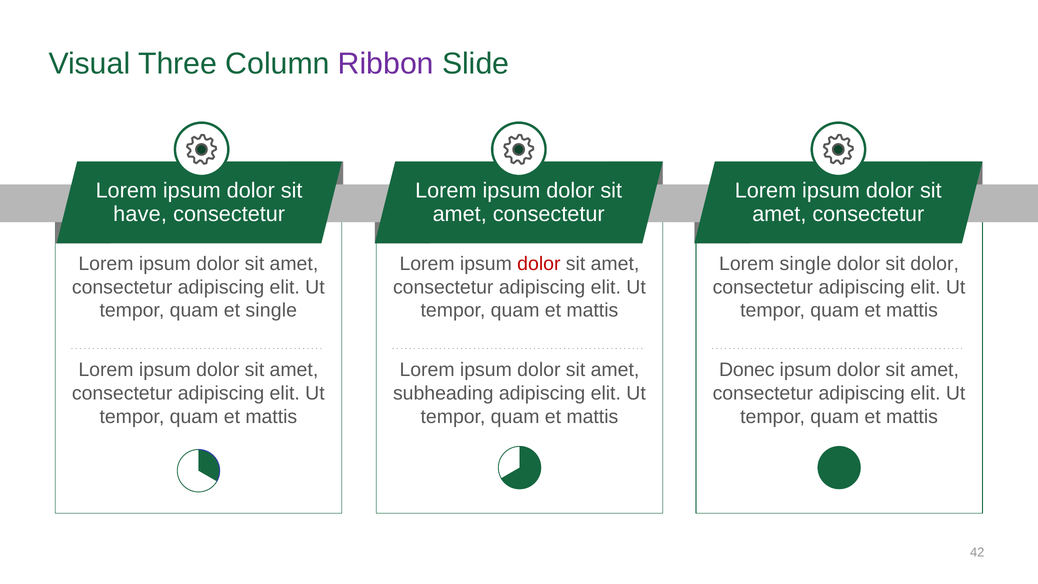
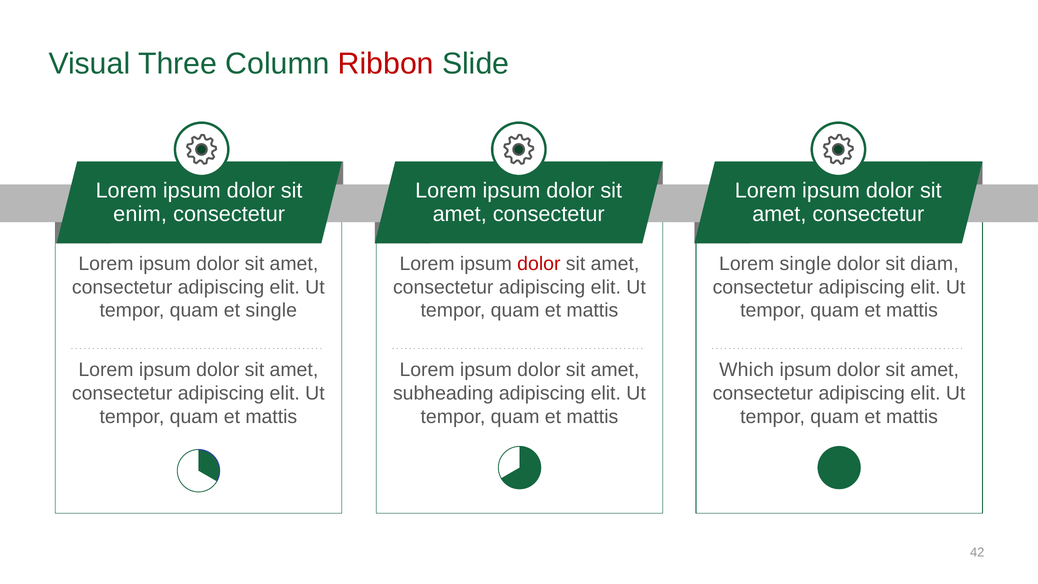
Ribbon colour: purple -> red
have: have -> enim
sit dolor: dolor -> diam
Donec: Donec -> Which
